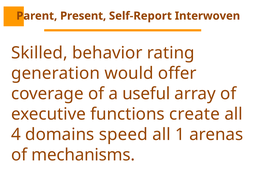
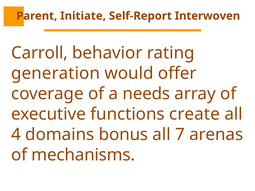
Present: Present -> Initiate
Skilled: Skilled -> Carroll
useful: useful -> needs
speed: speed -> bonus
1: 1 -> 7
